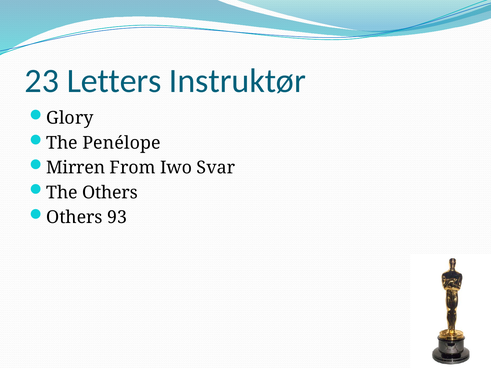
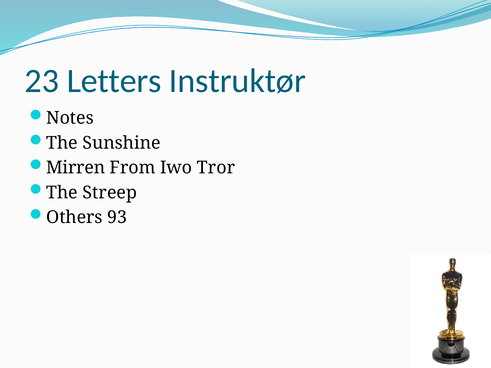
Glory: Glory -> Notes
Penélope: Penélope -> Sunshine
Svar: Svar -> Tror
The Others: Others -> Streep
